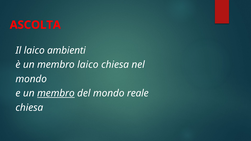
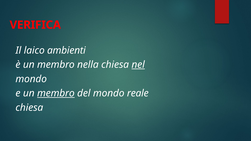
ASCOLTA: ASCOLTA -> VERIFICA
membro laico: laico -> nella
nel underline: none -> present
